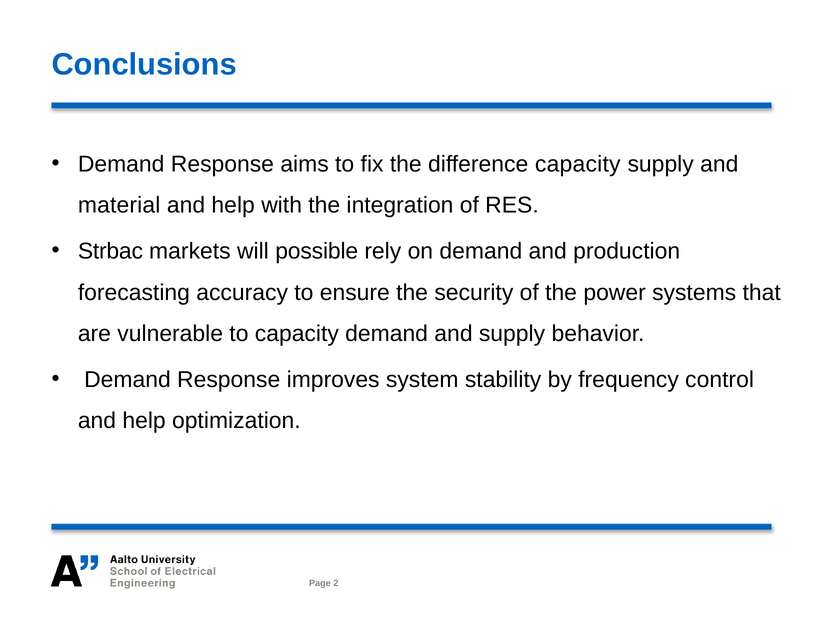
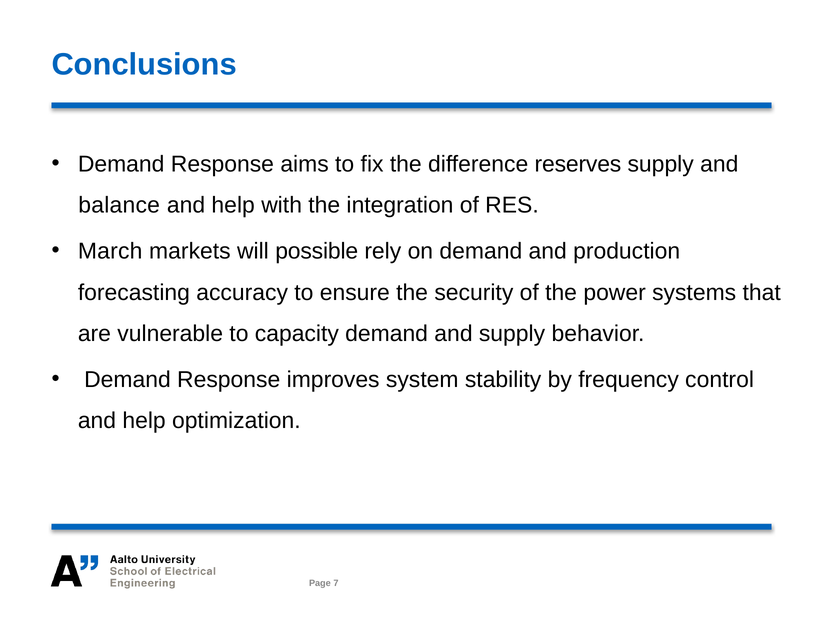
difference capacity: capacity -> reserves
material: material -> balance
Strbac: Strbac -> March
2: 2 -> 7
